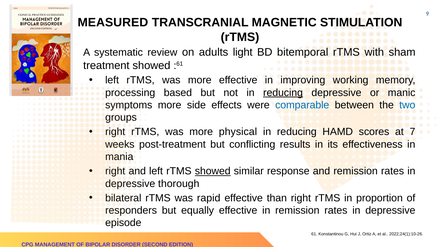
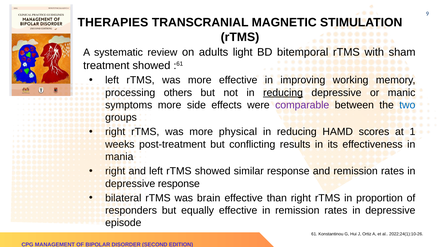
MEASURED: MEASURED -> THERAPIES
based: based -> others
comparable colour: blue -> purple
7: 7 -> 1
showed at (213, 171) underline: present -> none
thorough at (179, 184): thorough -> response
rapid: rapid -> brain
